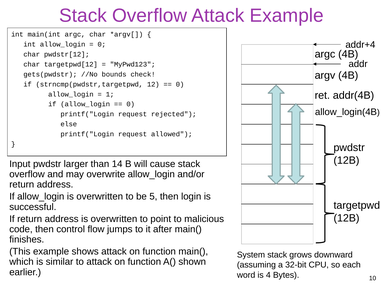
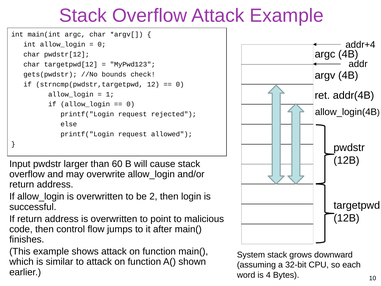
14: 14 -> 60
5: 5 -> 2
